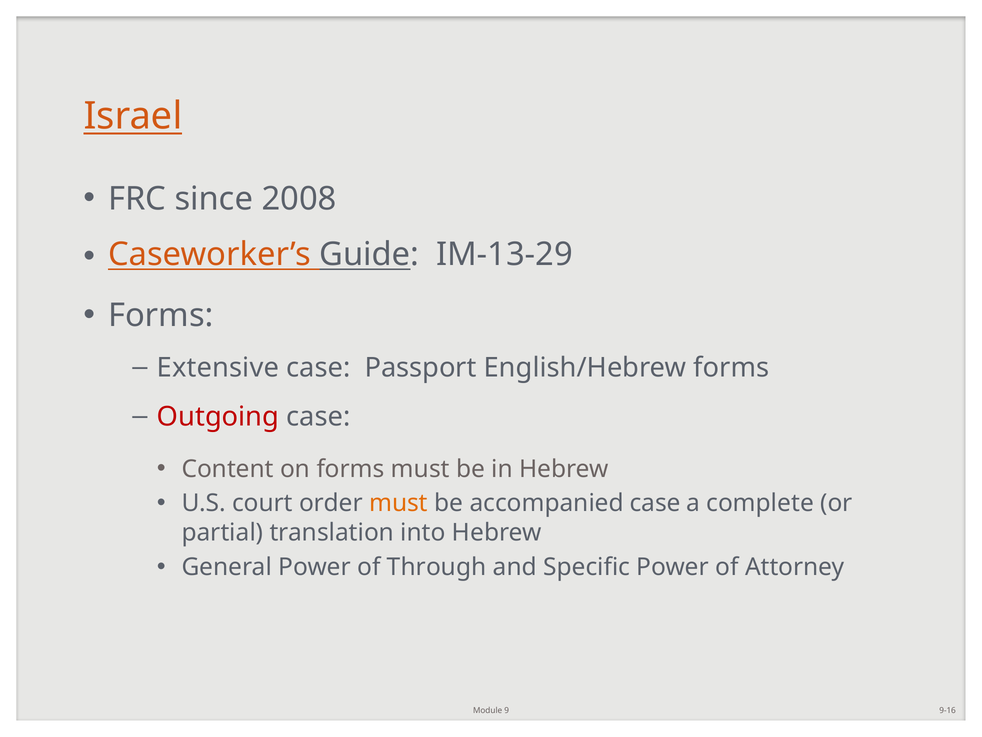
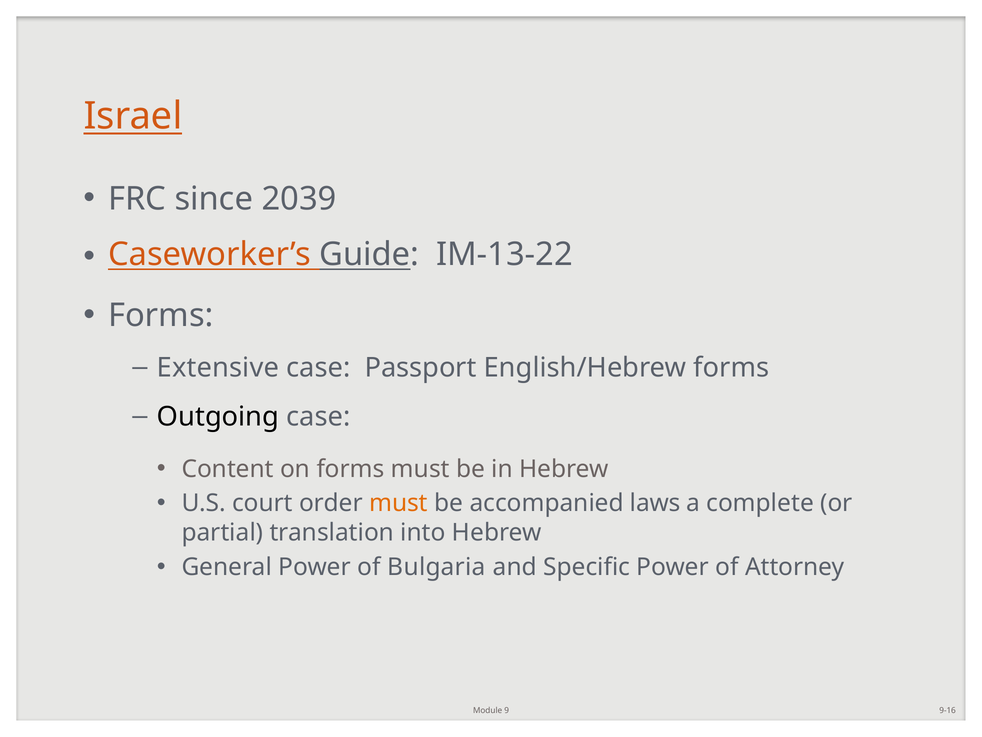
2008: 2008 -> 2039
IM-13-29: IM-13-29 -> IM-13-22
Outgoing colour: red -> black
accompanied case: case -> laws
Through: Through -> Bulgaria
